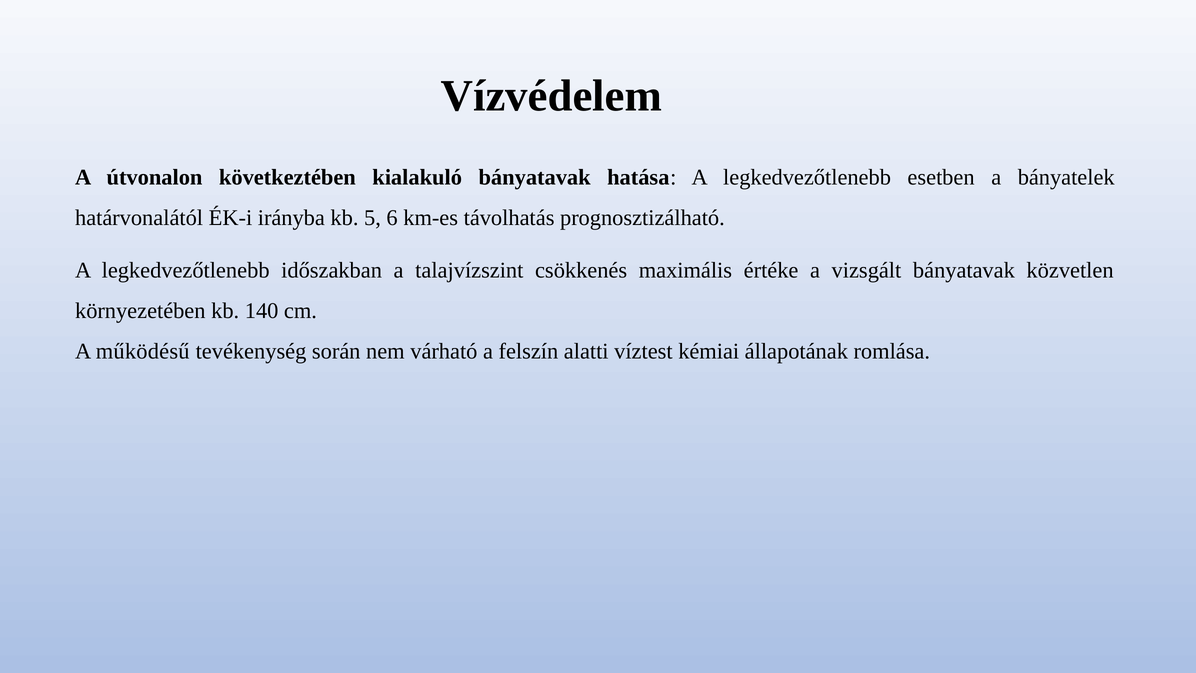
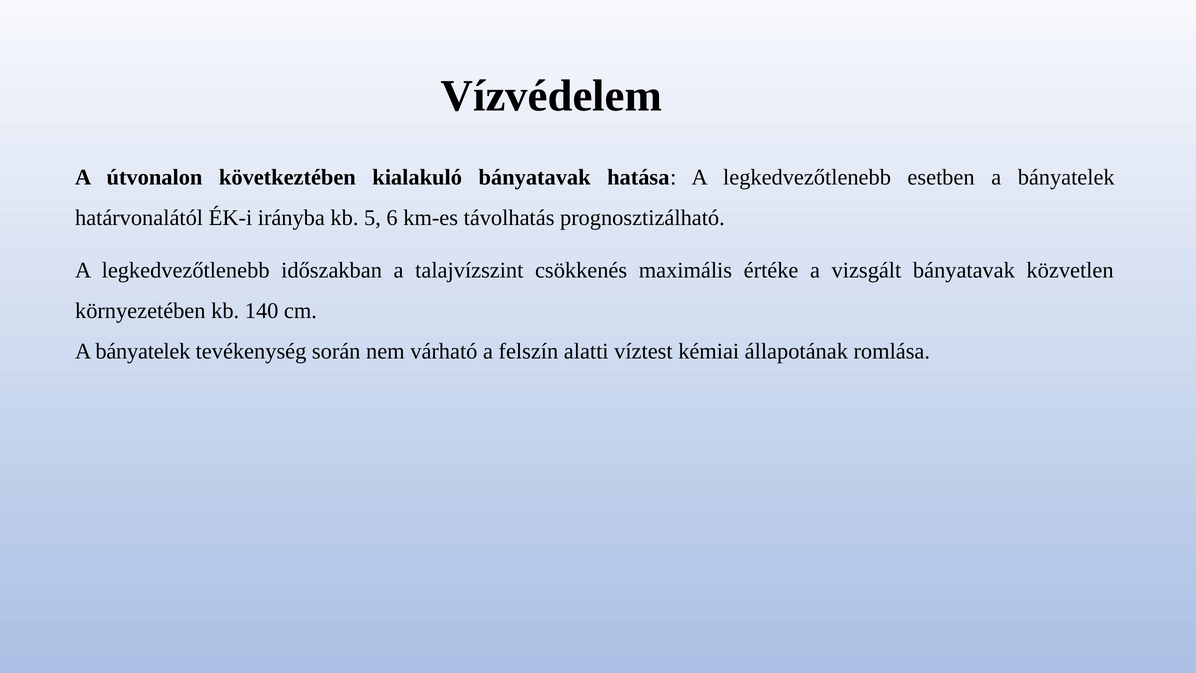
működésű at (143, 351): működésű -> bányatelek
